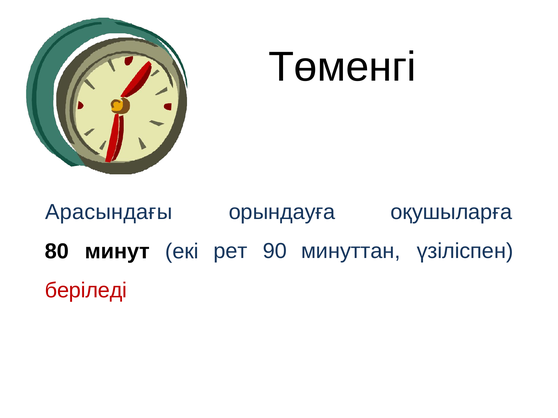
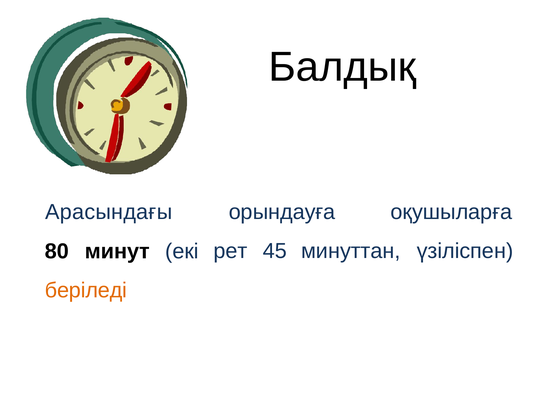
Төменгі: Төменгі -> Балдық
90: 90 -> 45
беріледі colour: red -> orange
